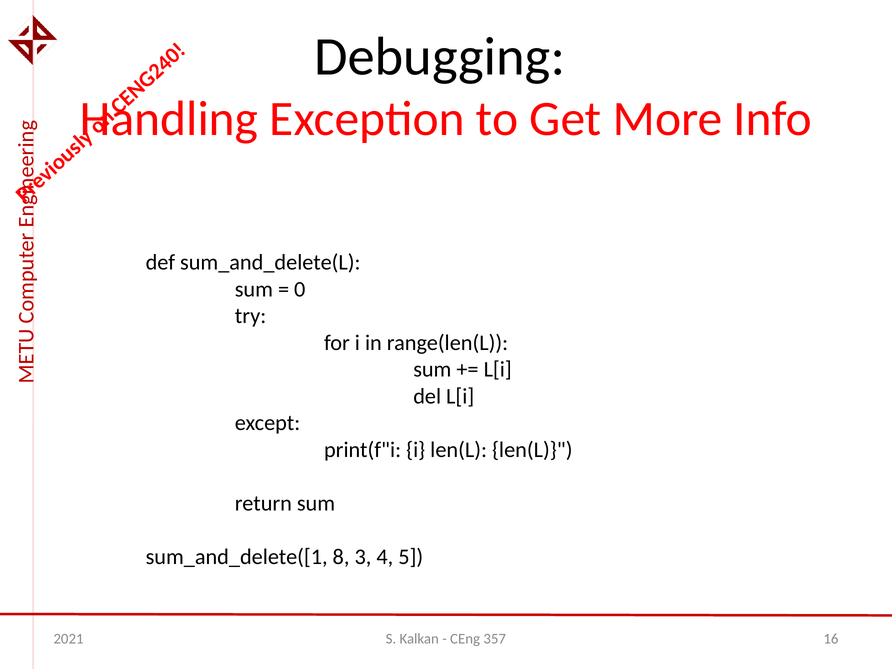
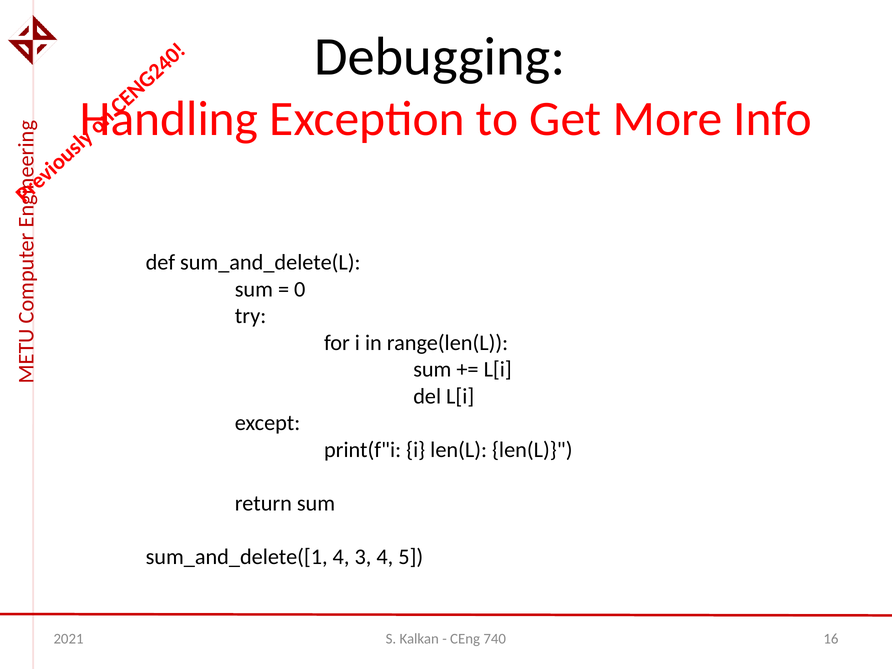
sum_and_delete([1 8: 8 -> 4
357: 357 -> 740
